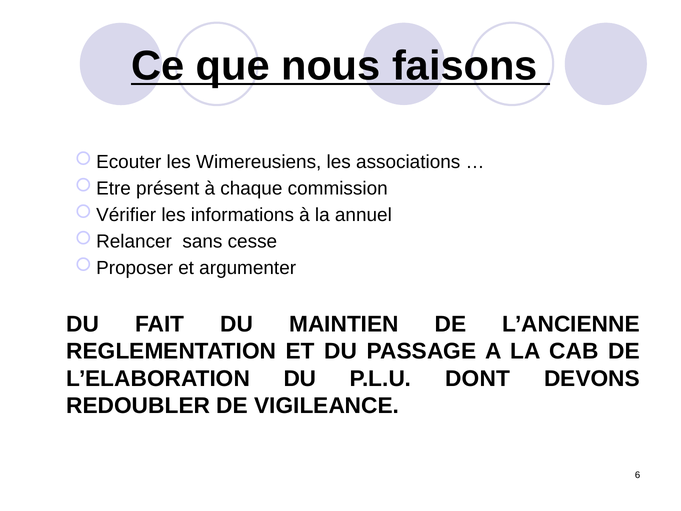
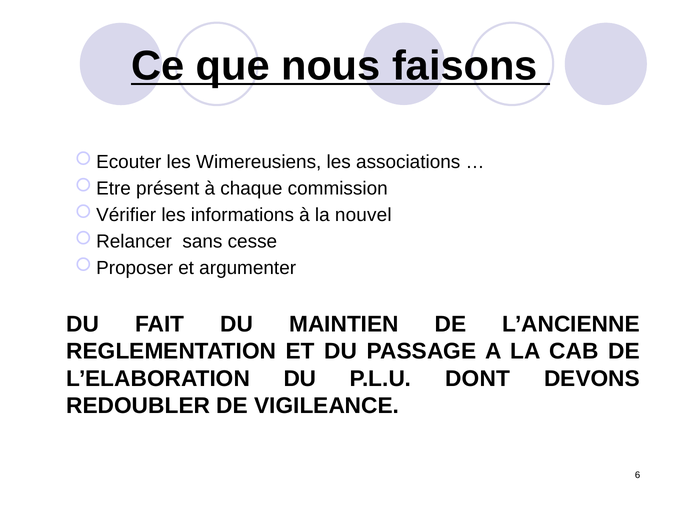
annuel: annuel -> nouvel
